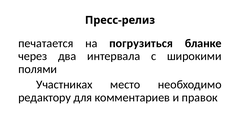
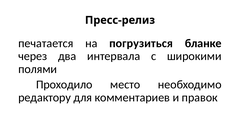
Участниках: Участниках -> Проходило
